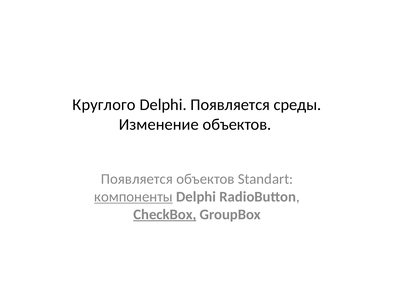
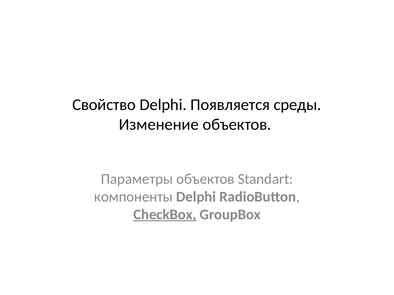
Круглого: Круглого -> Свойство
Появляется at (137, 179): Появляется -> Параметры
компоненты underline: present -> none
